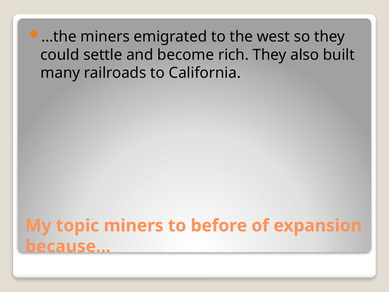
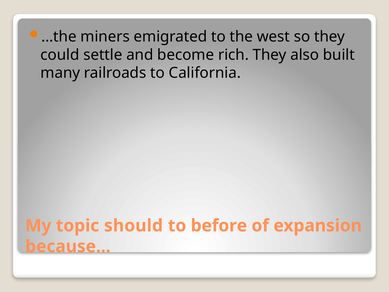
topic miners: miners -> should
